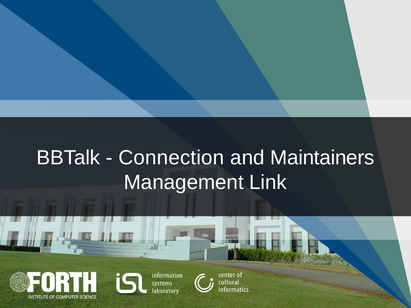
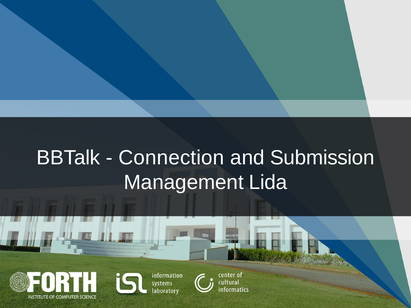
Maintainers: Maintainers -> Submission
Link: Link -> Lida
